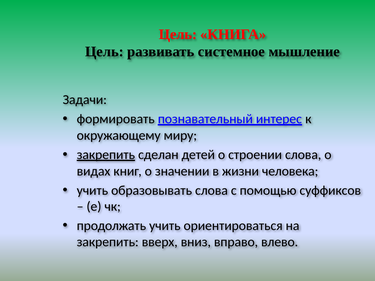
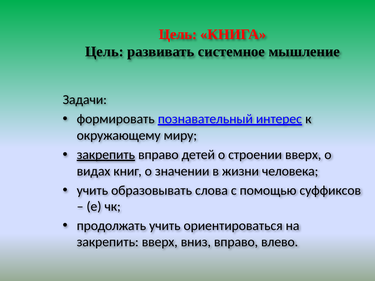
закрепить сделан: сделан -> вправо
строении слова: слова -> вверх
